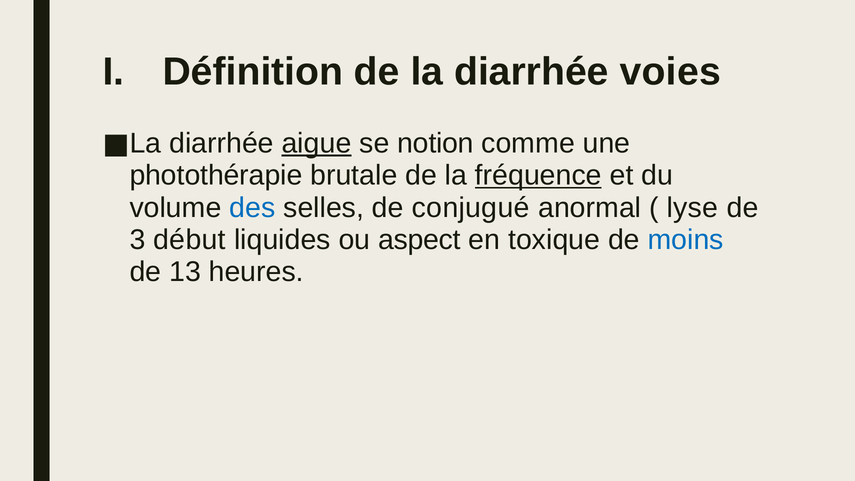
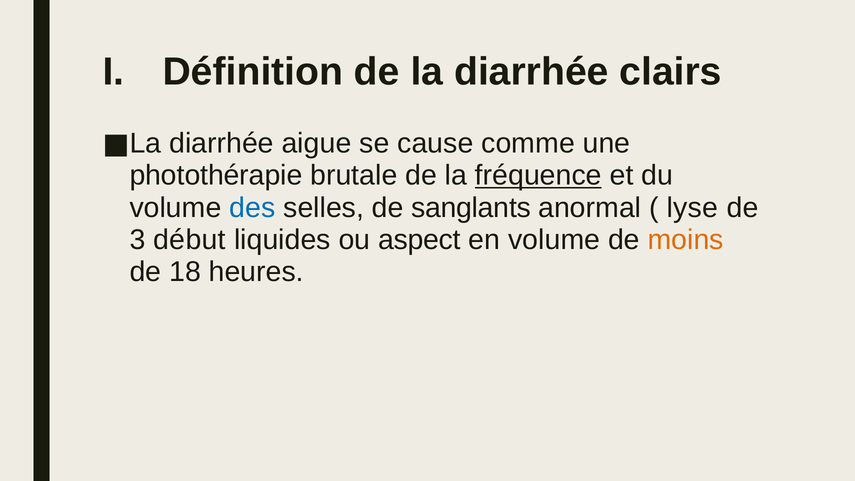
voies: voies -> clairs
aigue underline: present -> none
notion: notion -> cause
conjugué: conjugué -> sanglants
en toxique: toxique -> volume
moins colour: blue -> orange
13: 13 -> 18
